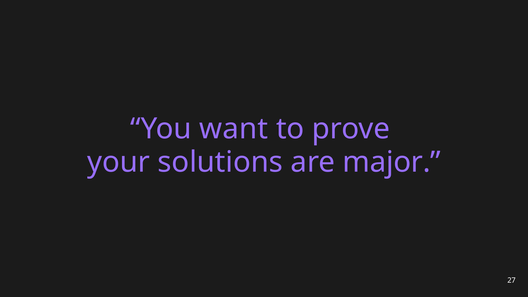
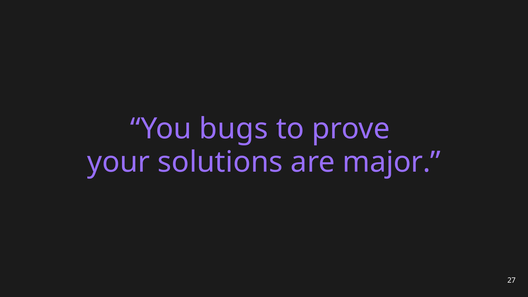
want: want -> bugs
